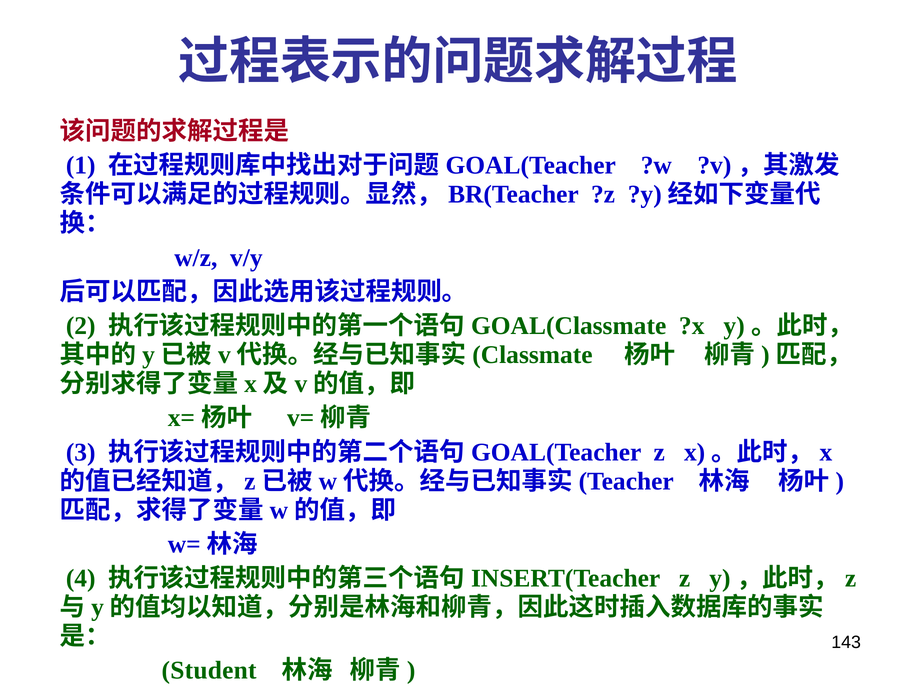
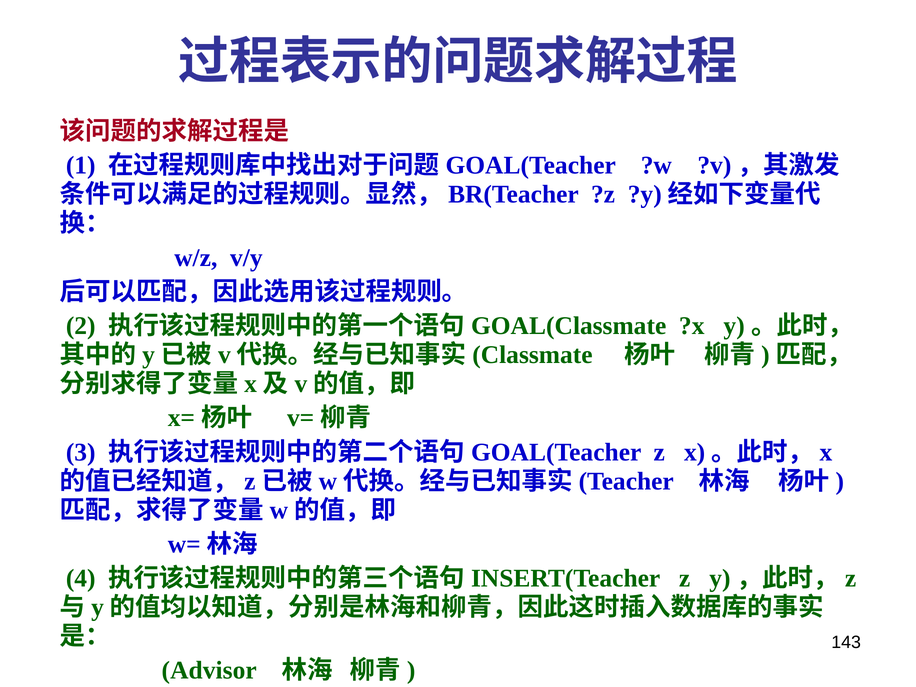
Student: Student -> Advisor
